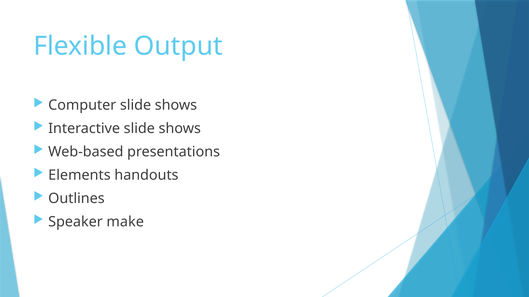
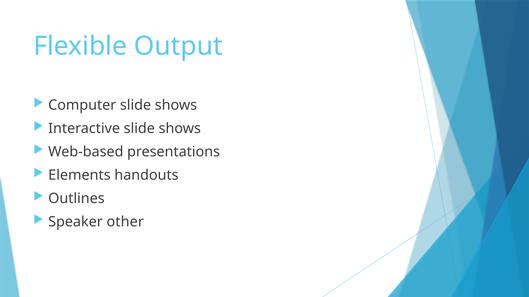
make: make -> other
